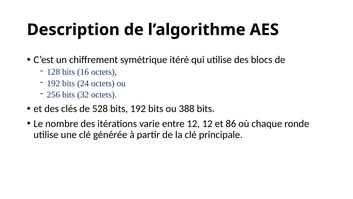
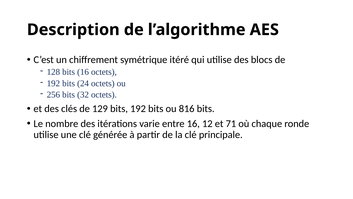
528: 528 -> 129
388: 388 -> 816
entre 12: 12 -> 16
86: 86 -> 71
